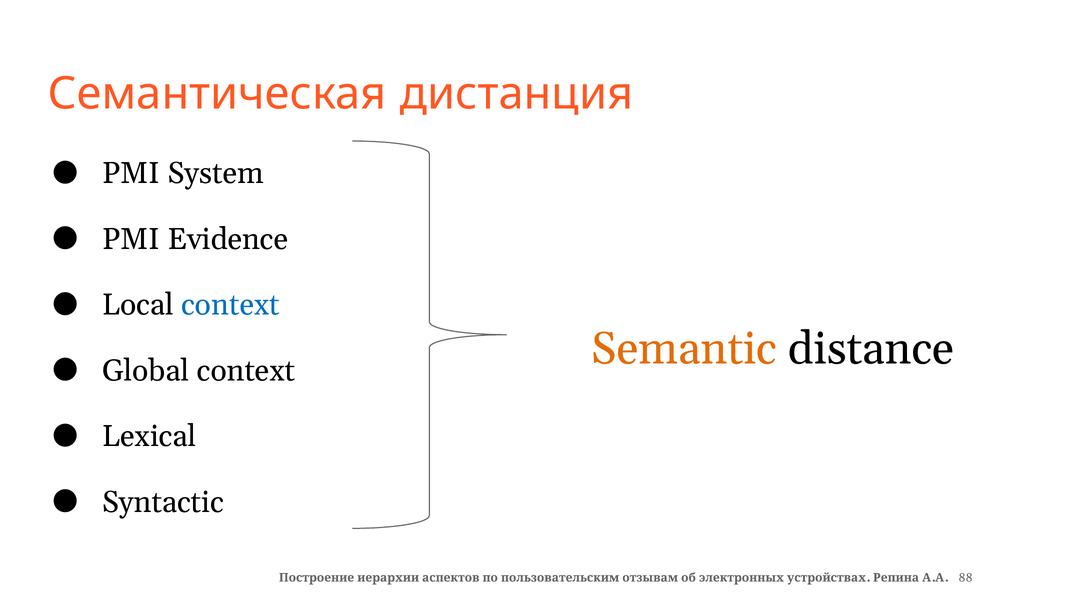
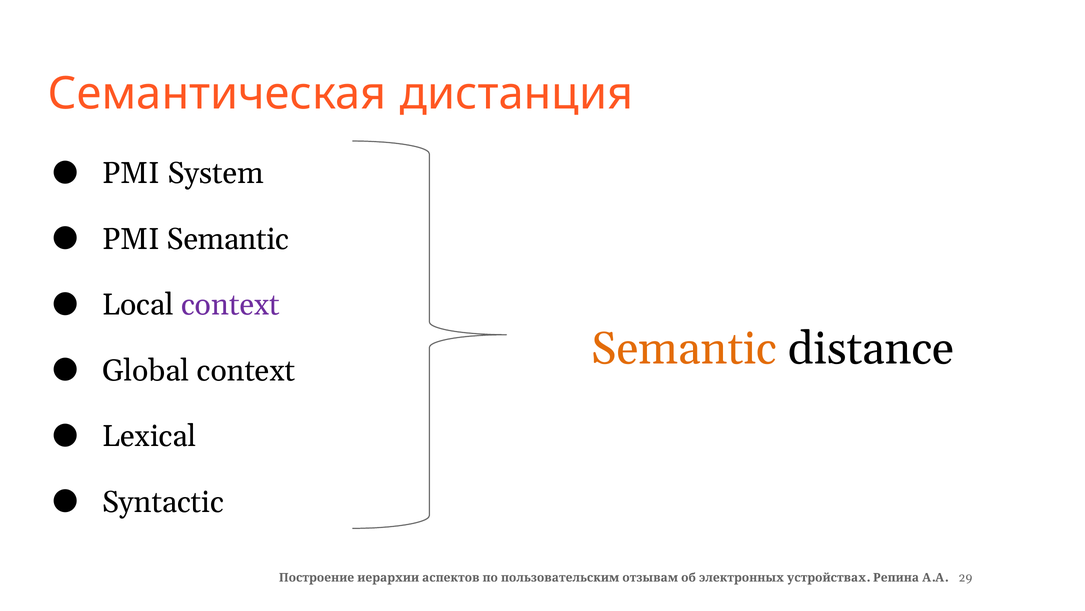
PMI Evidence: Evidence -> Semantic
context at (231, 305) colour: blue -> purple
88: 88 -> 29
